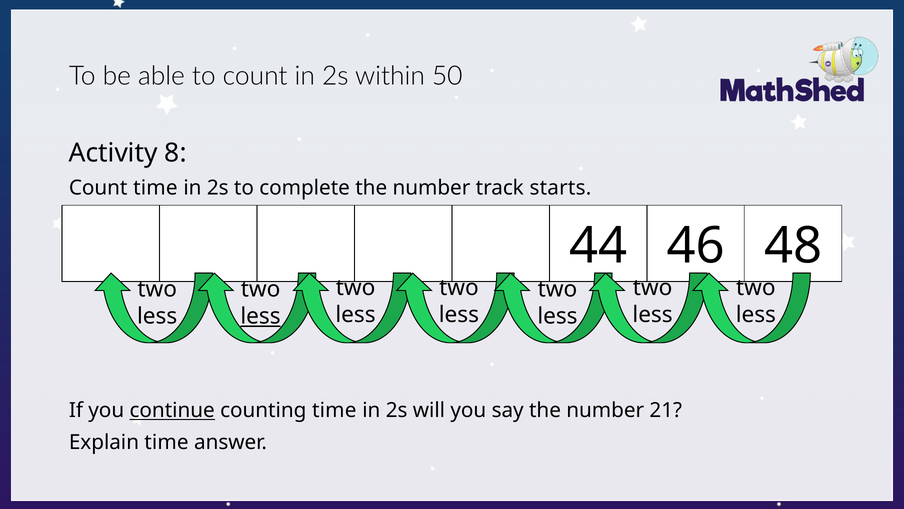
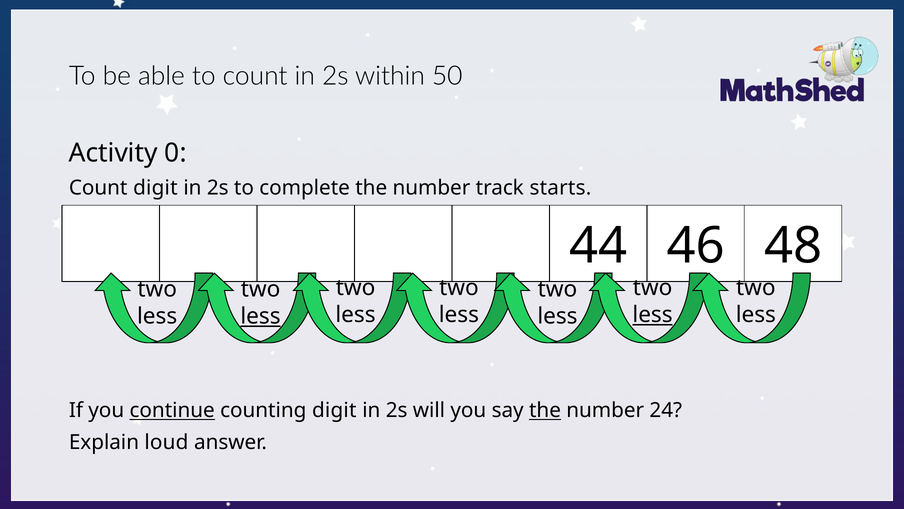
8: 8 -> 0
Count time: time -> digit
less at (653, 315) underline: none -> present
counting time: time -> digit
the at (545, 410) underline: none -> present
21: 21 -> 24
Explain time: time -> loud
